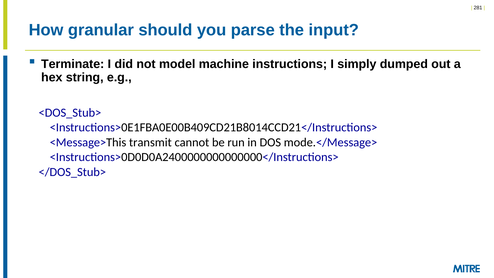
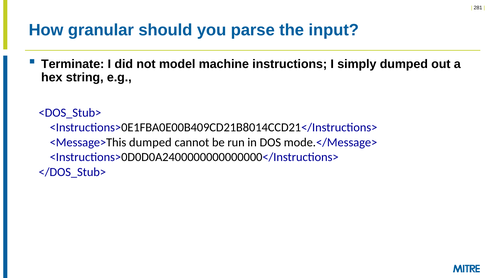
<Message>This transmit: transmit -> dumped
